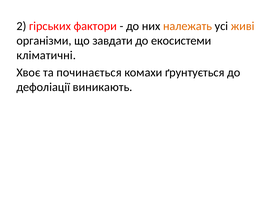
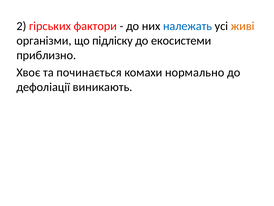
належать colour: orange -> blue
завдати: завдати -> підліску
кліматичні: кліматичні -> приблизно
ґрунтується: ґрунтується -> нормально
